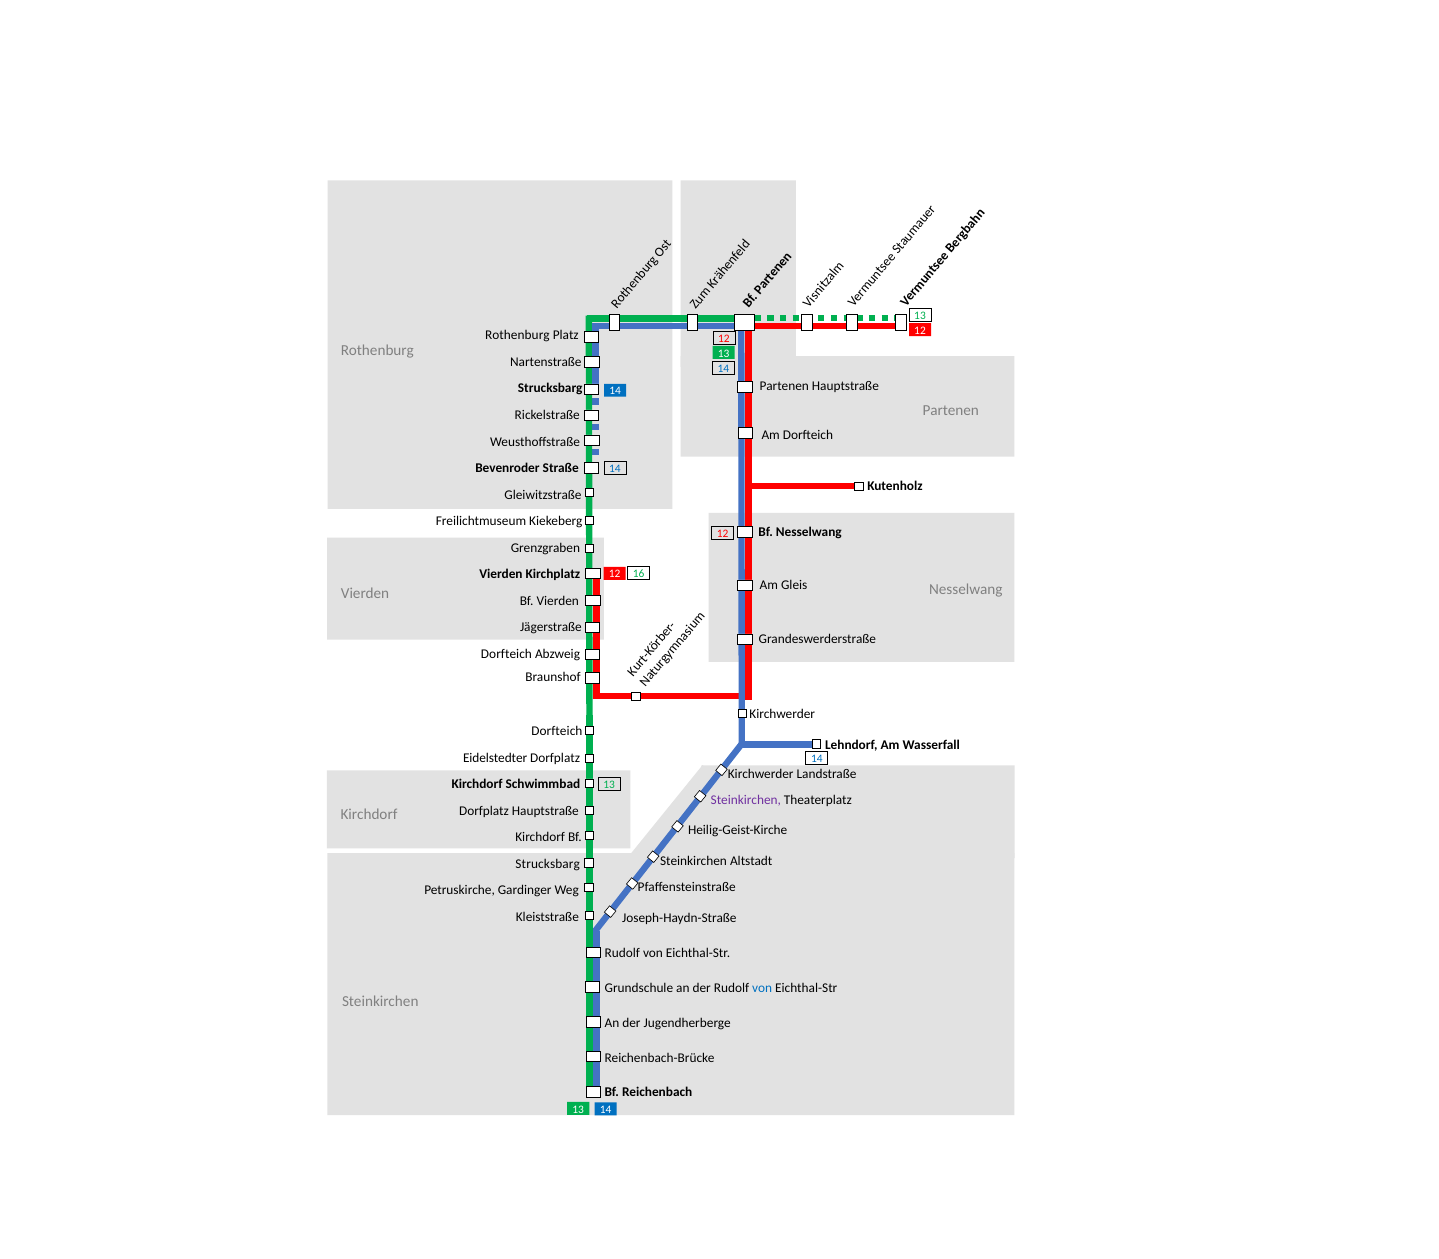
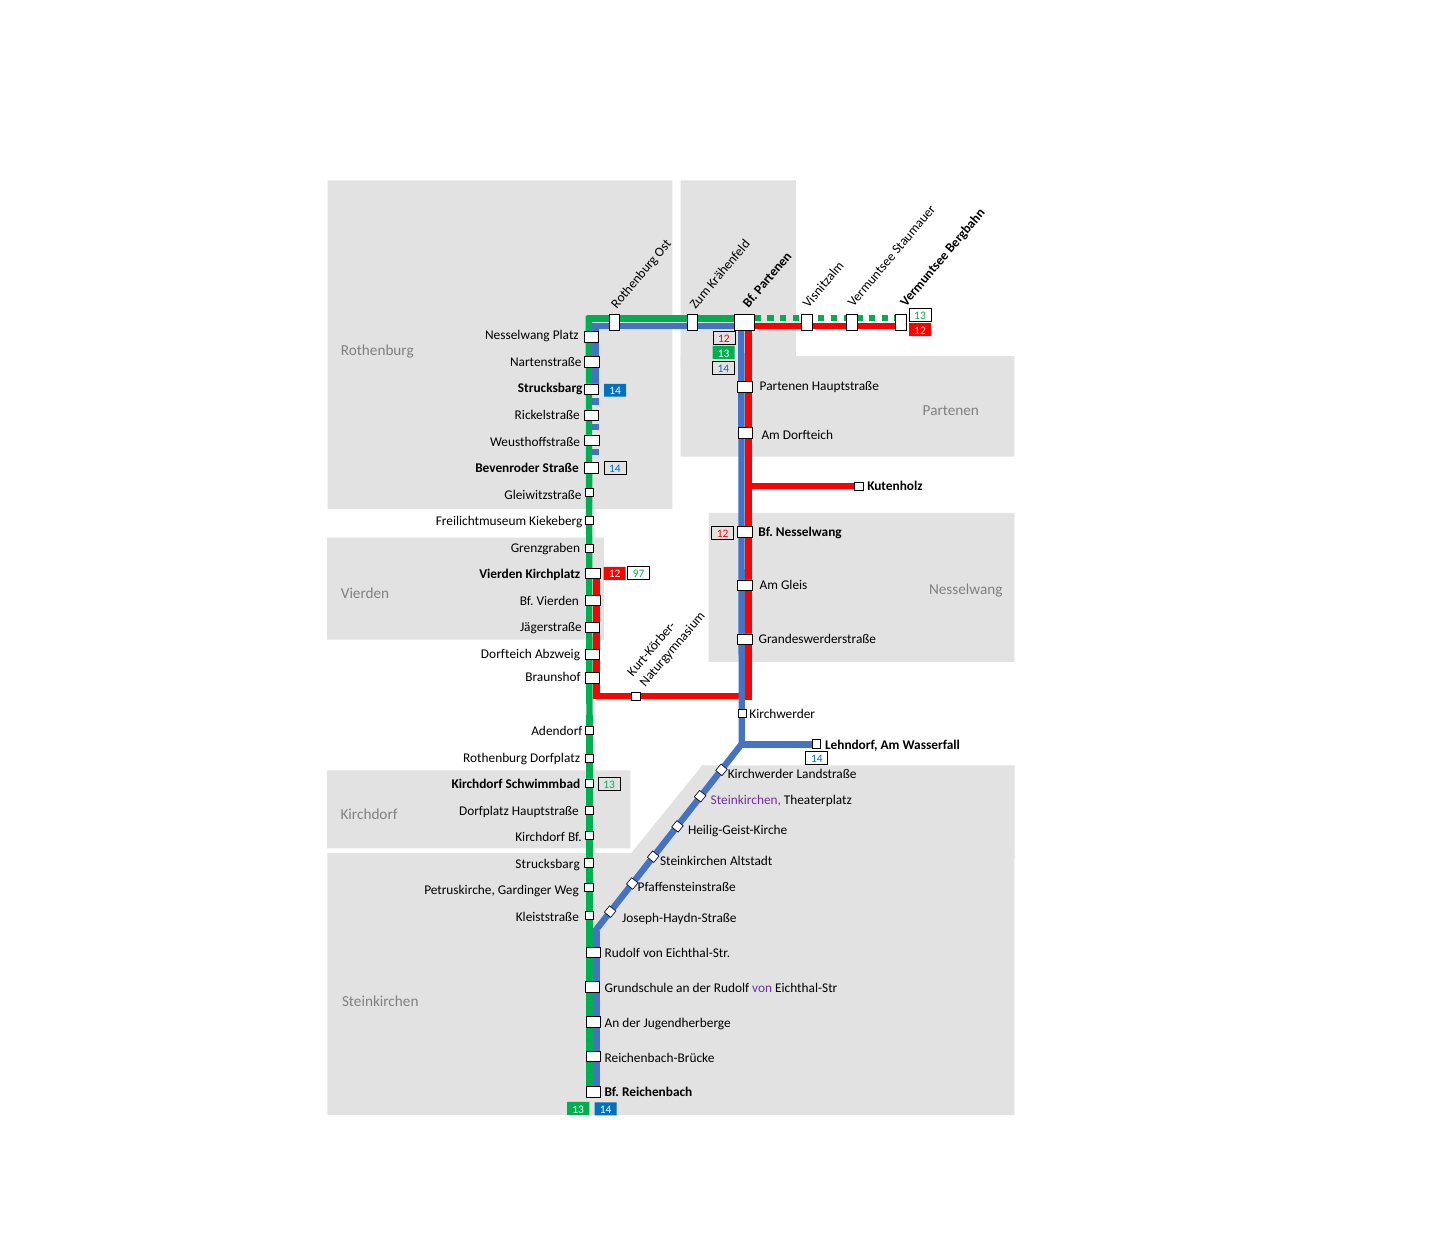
Rothenburg at (517, 336): Rothenburg -> Nesselwang
16: 16 -> 97
Dorfteich at (557, 732): Dorfteich -> Adendorf
Eidelstedter at (495, 758): Eidelstedter -> Rothenburg
von at (762, 988) colour: blue -> purple
